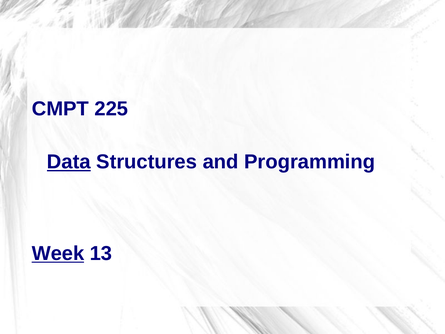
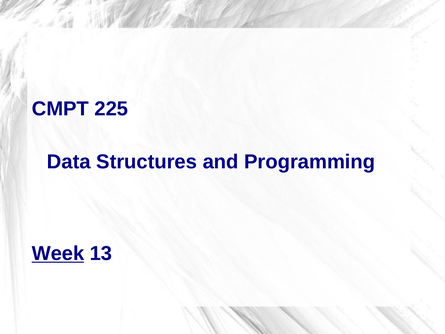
Data underline: present -> none
